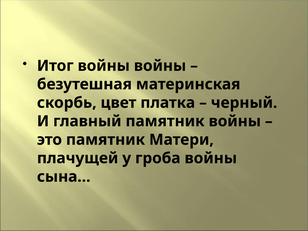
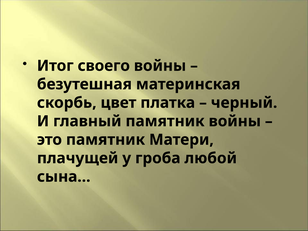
Итог войны: войны -> своего
гроба войны: войны -> любой
